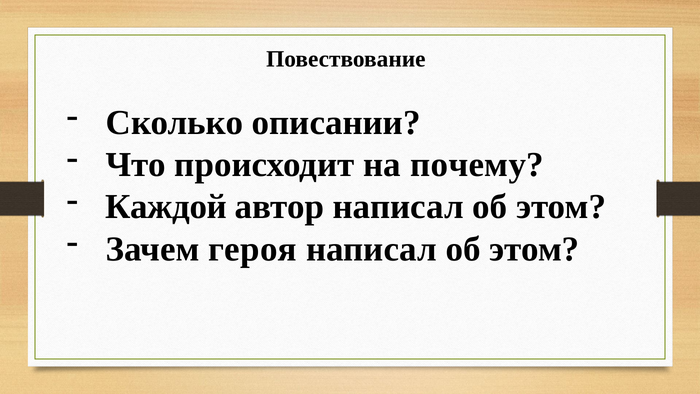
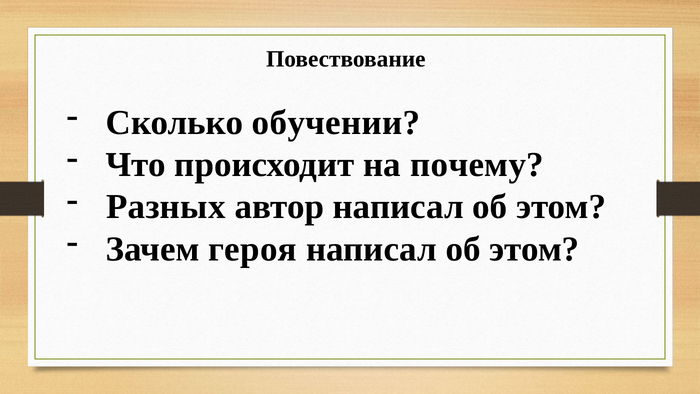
описании: описании -> обучении
Каждой: Каждой -> Разных
